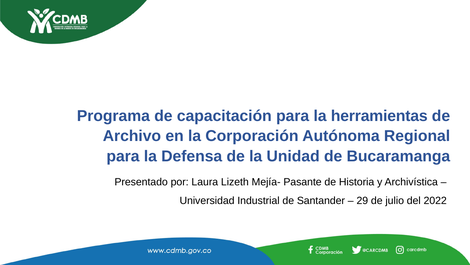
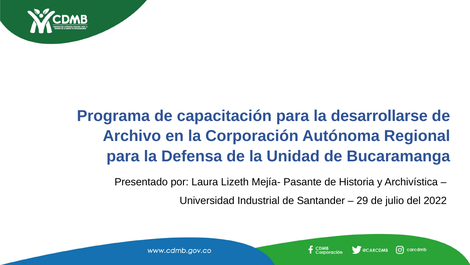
herramientas: herramientas -> desarrollarse
